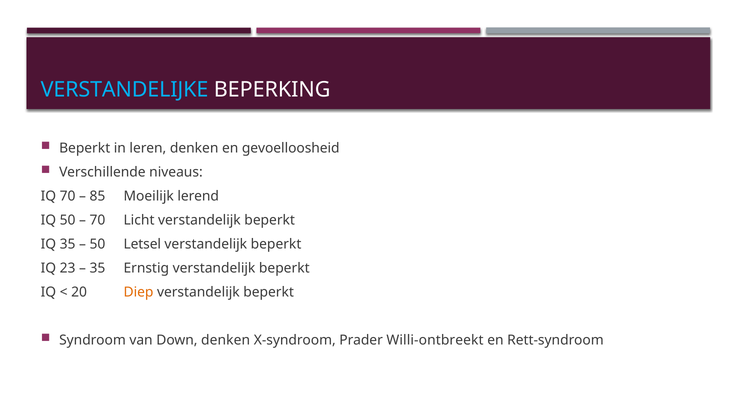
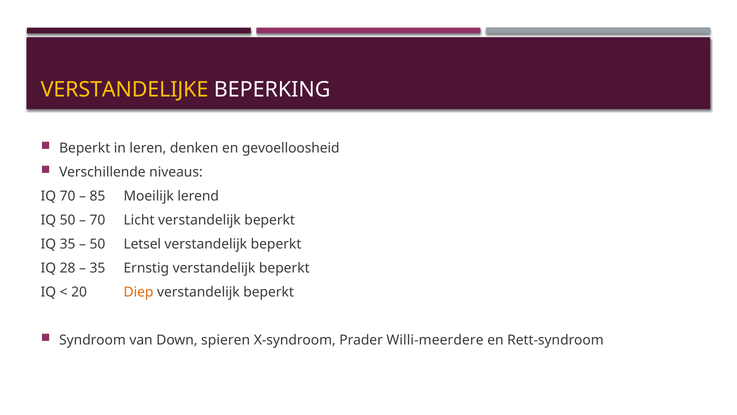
VERSTANDELIJKE colour: light blue -> yellow
23: 23 -> 28
Down denken: denken -> spieren
Willi-ontbreekt: Willi-ontbreekt -> Willi-meerdere
